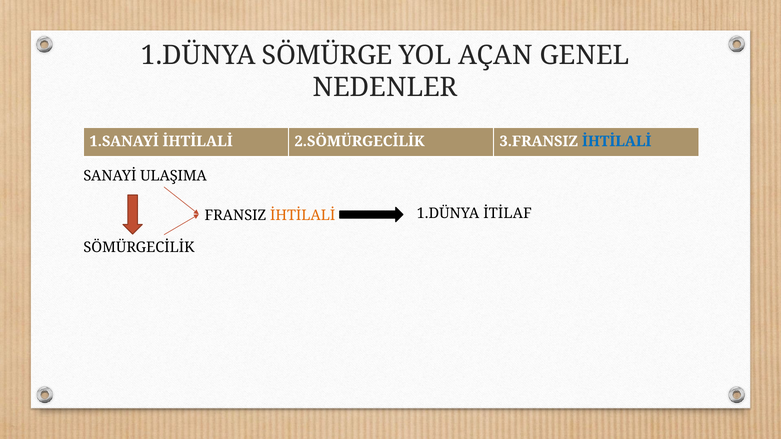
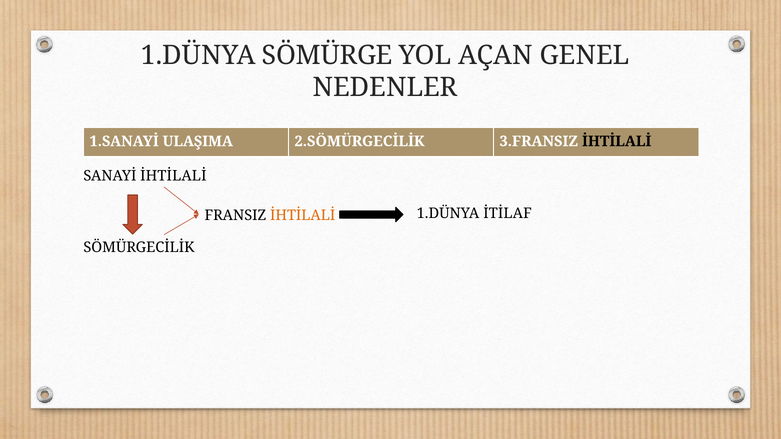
1.SANAYİ İHTİLALİ: İHTİLALİ -> ULAŞIMA
İHTİLALİ at (617, 141) colour: blue -> black
SANAYİ ULAŞIMA: ULAŞIMA -> İHTİLALİ
